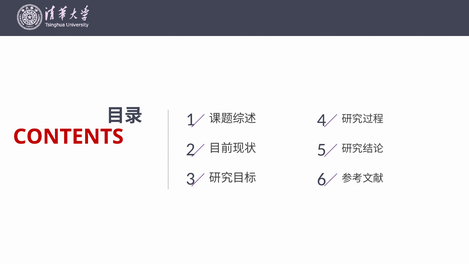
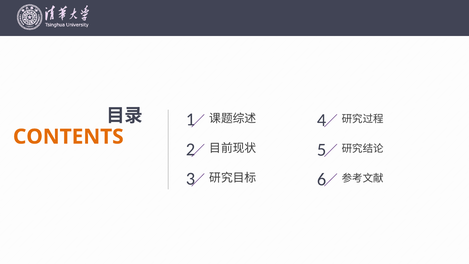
CONTENTS colour: red -> orange
